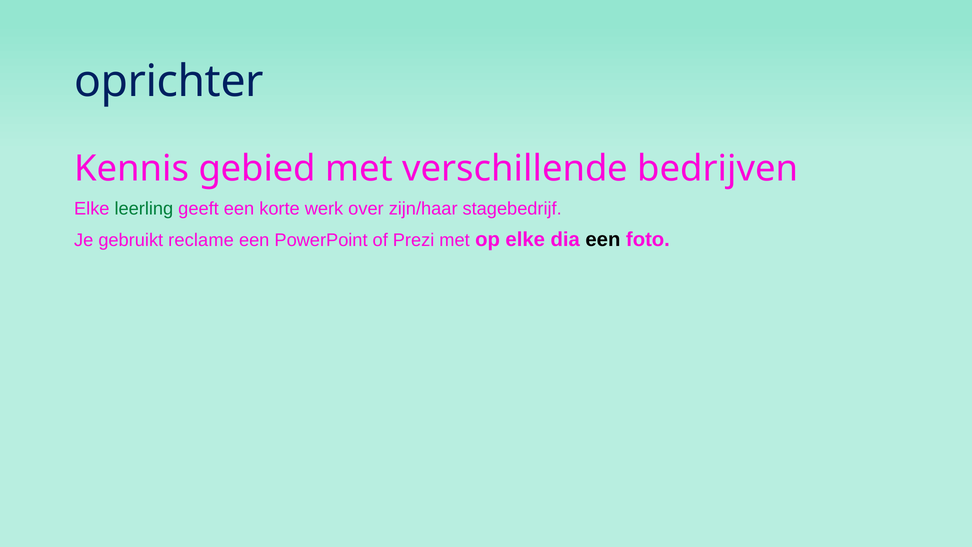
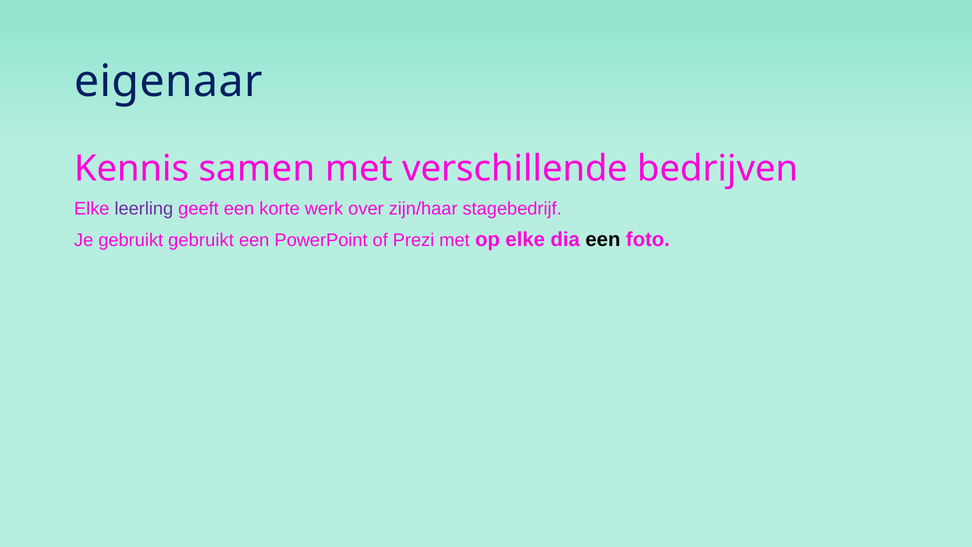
oprichter: oprichter -> eigenaar
gebied: gebied -> samen
leerling colour: green -> purple
gebruikt reclame: reclame -> gebruikt
